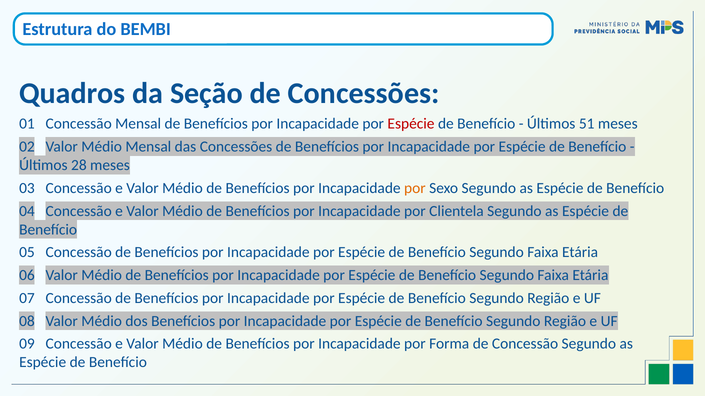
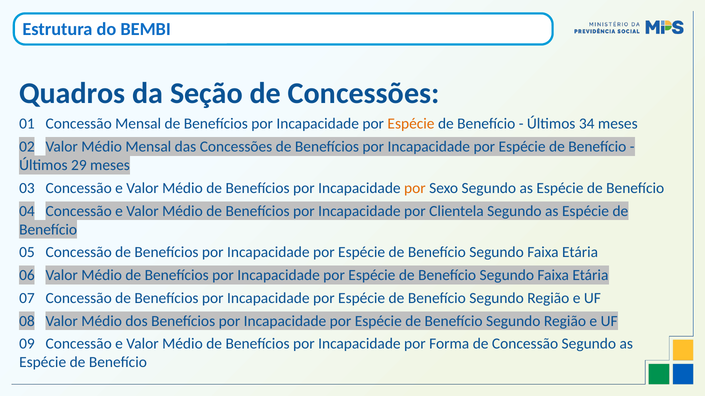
Espécie at (411, 124) colour: red -> orange
51: 51 -> 34
28: 28 -> 29
